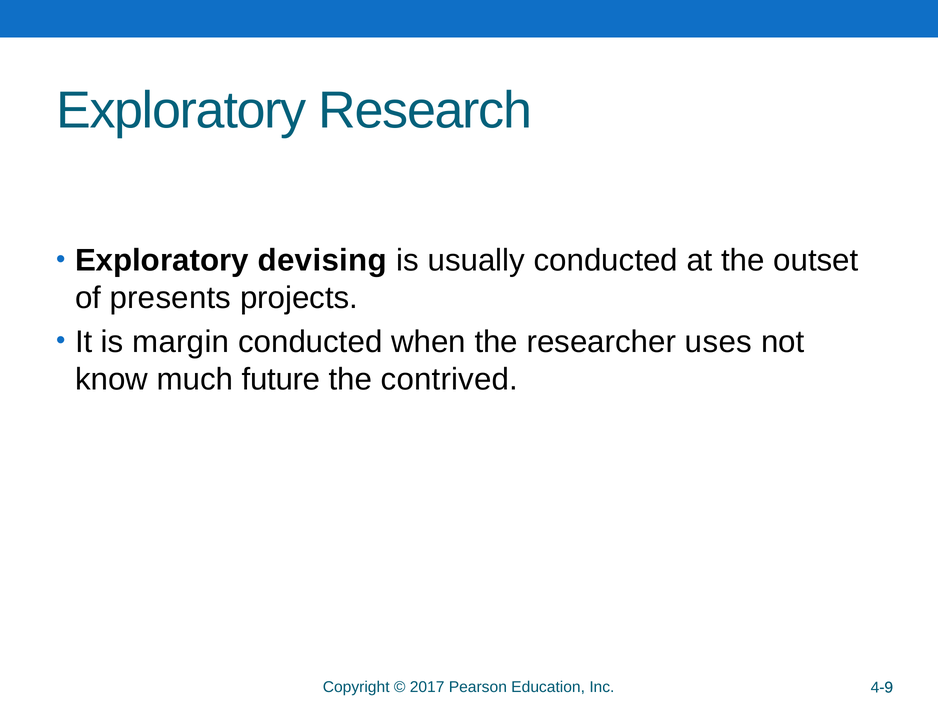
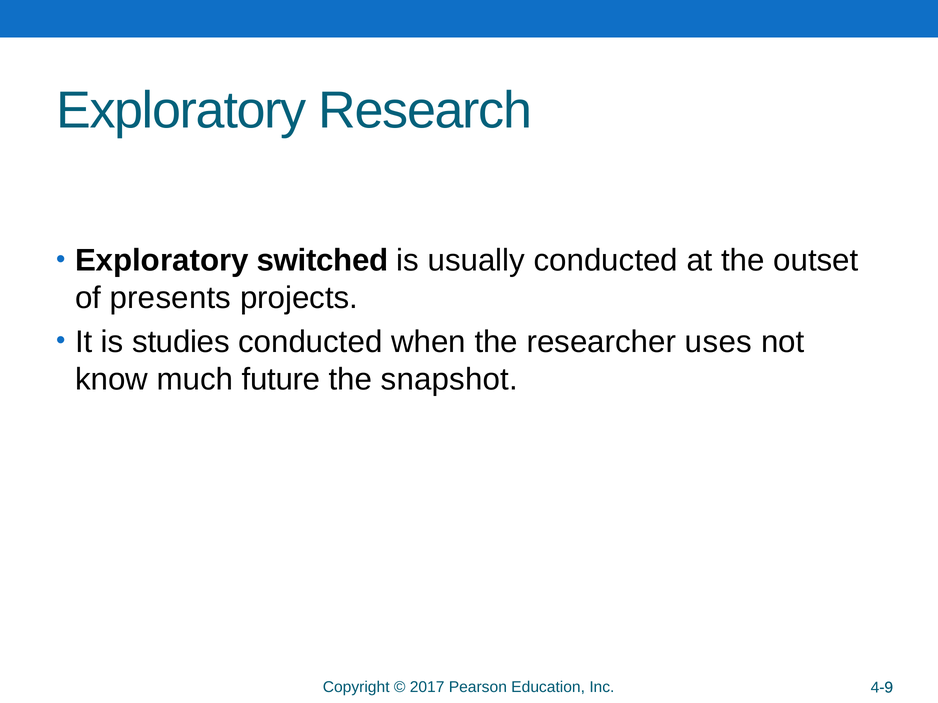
devising: devising -> switched
margin: margin -> studies
contrived: contrived -> snapshot
